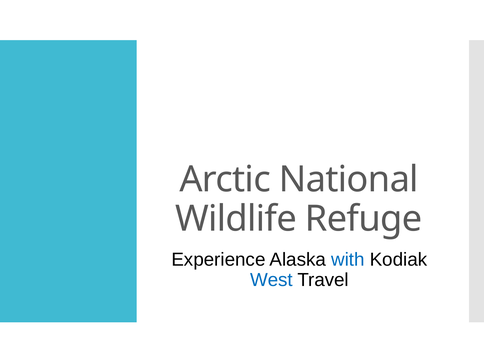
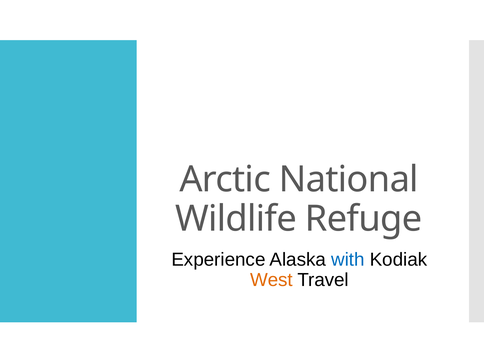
West colour: blue -> orange
